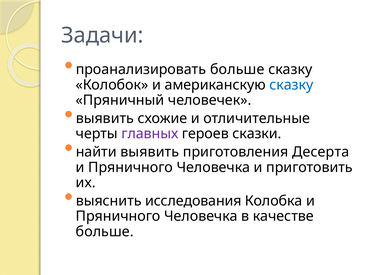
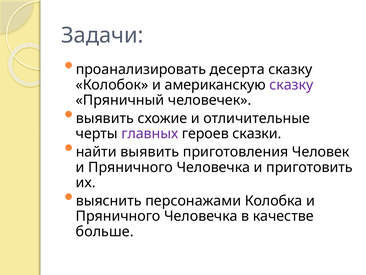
проанализировать больше: больше -> десерта
сказку at (291, 85) colour: blue -> purple
Десерта: Десерта -> Человек
исследования: исследования -> персонажами
